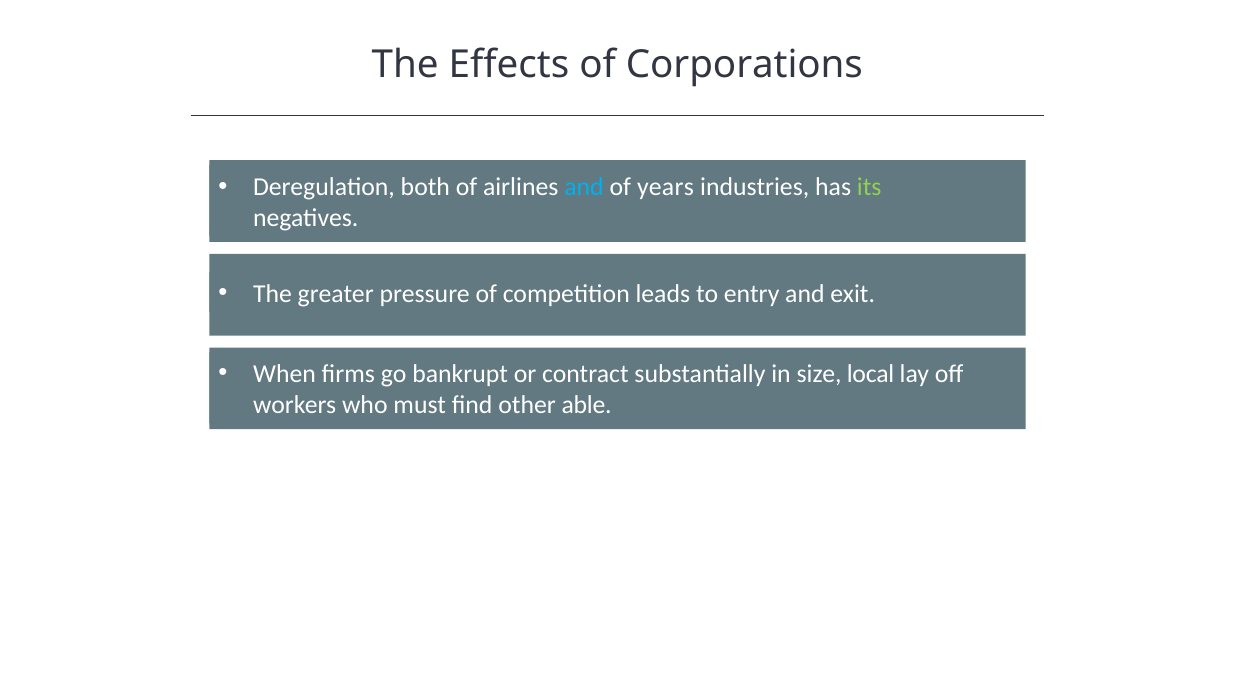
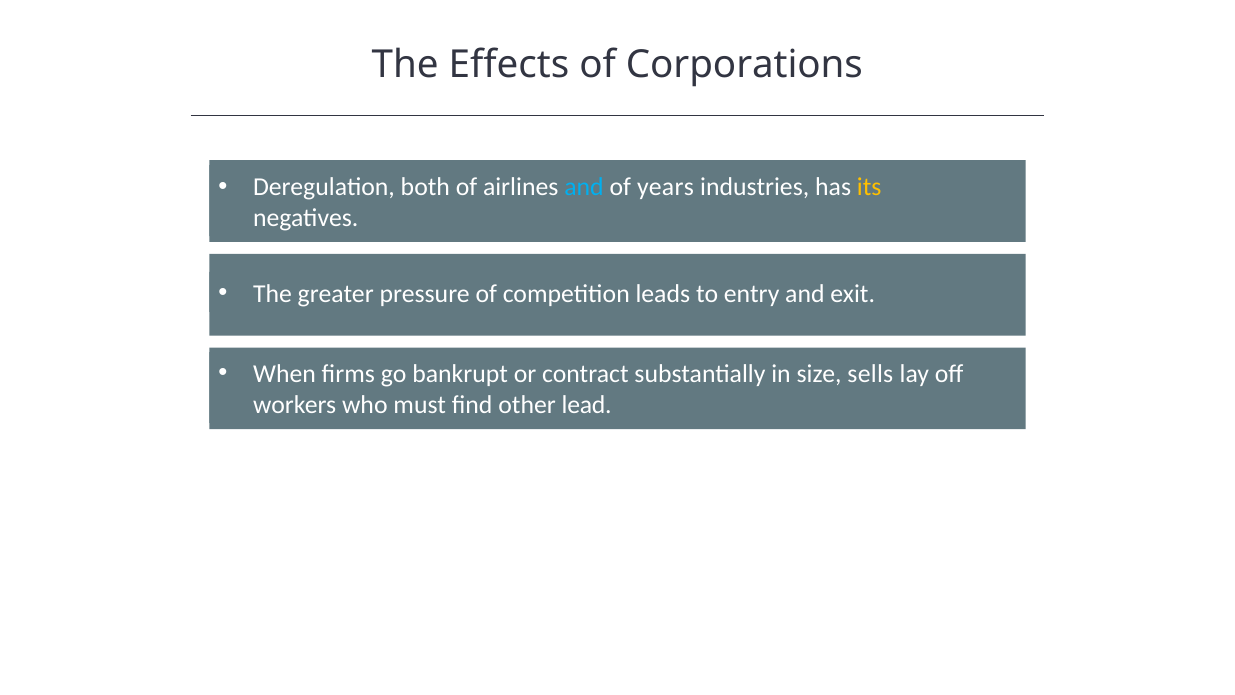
its colour: light green -> yellow
local: local -> sells
able: able -> lead
